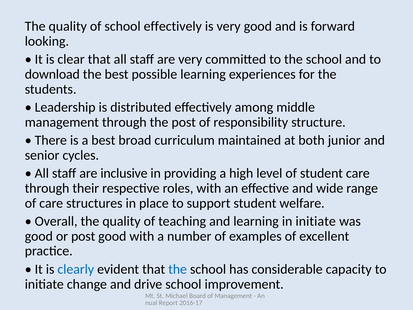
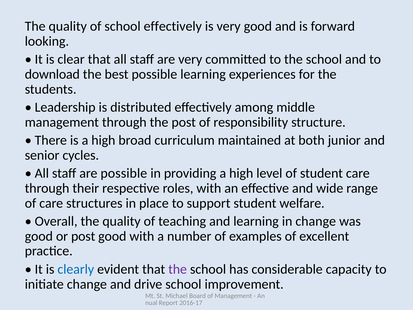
is a best: best -> high
are inclusive: inclusive -> possible
in initiate: initiate -> change
the at (178, 269) colour: blue -> purple
